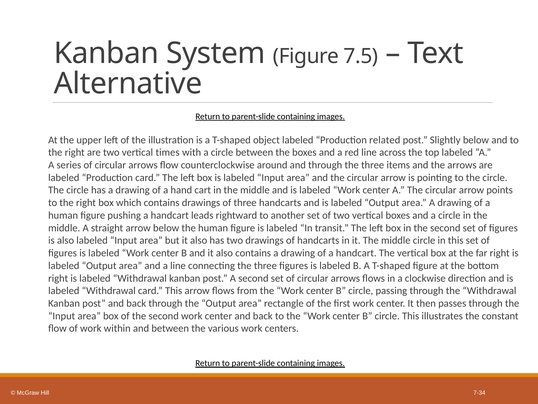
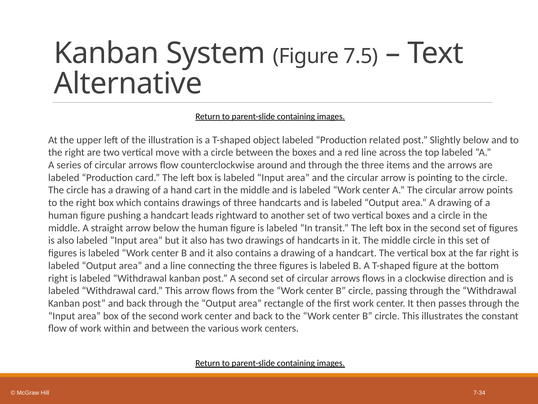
times: times -> move
